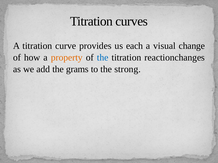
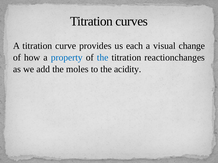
property colour: orange -> blue
grams: grams -> moles
strong: strong -> acidity
